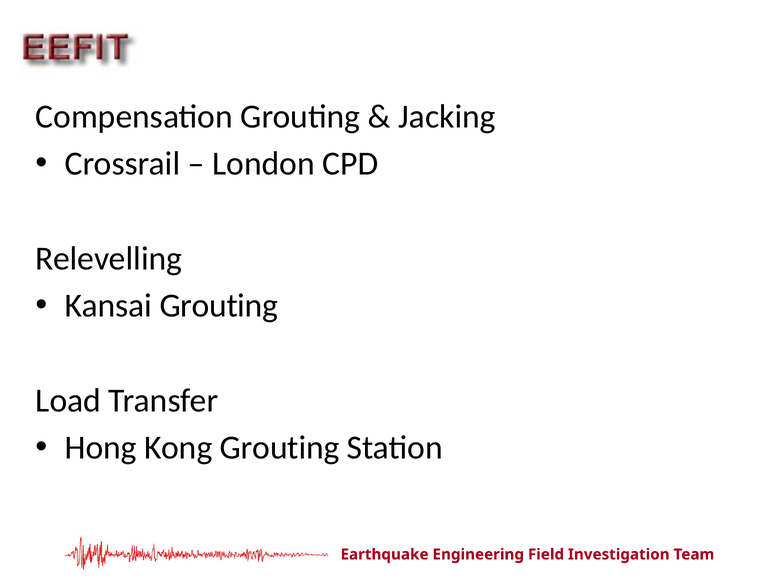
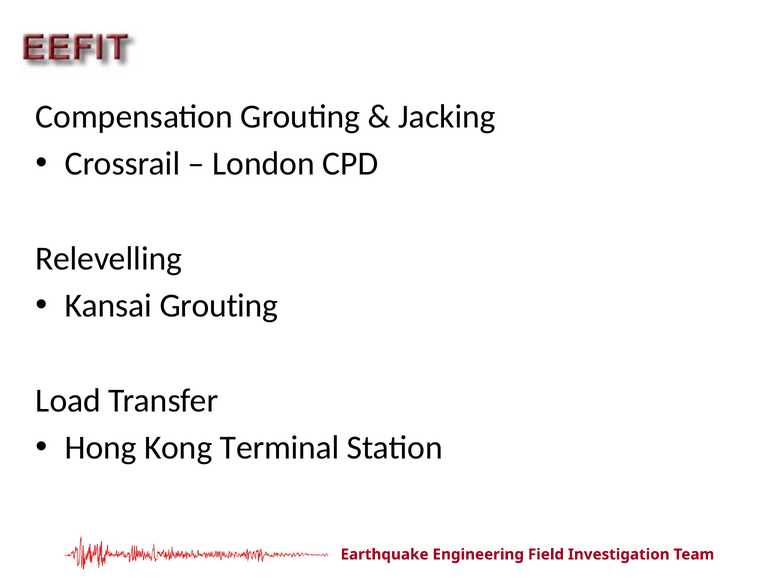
Kong Grouting: Grouting -> Terminal
